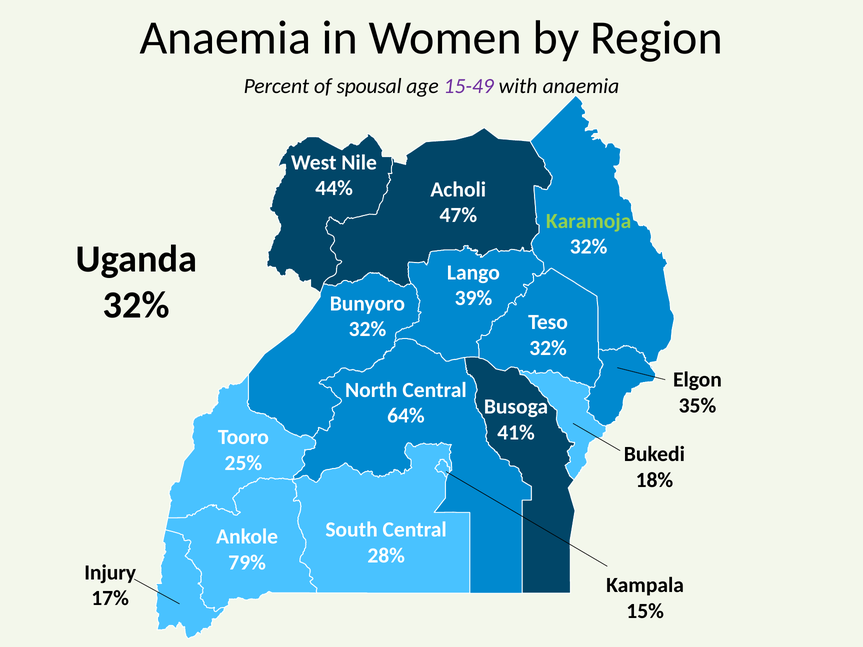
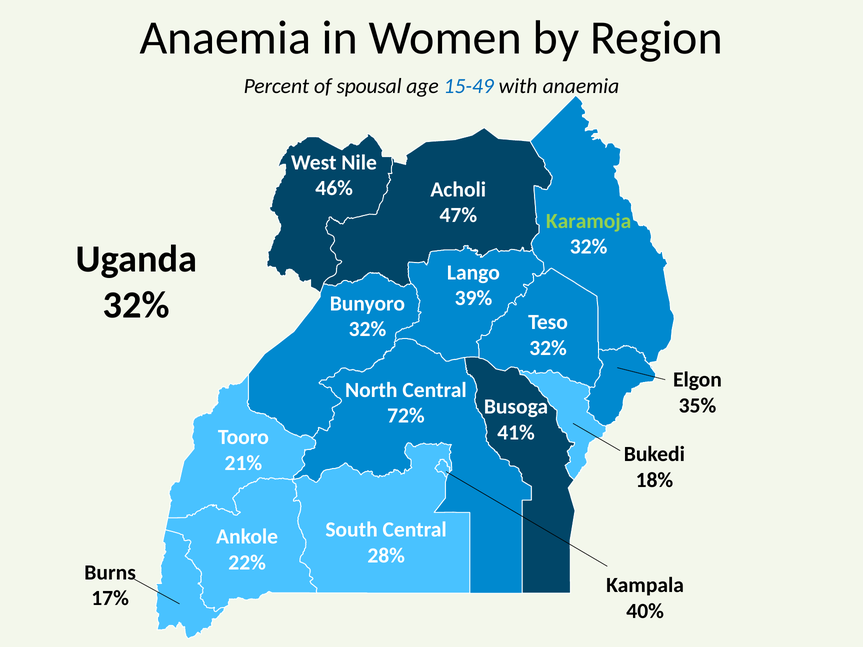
15-49 colour: purple -> blue
44%: 44% -> 46%
64%: 64% -> 72%
25%: 25% -> 21%
79%: 79% -> 22%
Injury: Injury -> Burns
15%: 15% -> 40%
